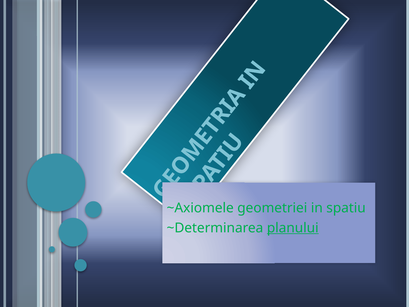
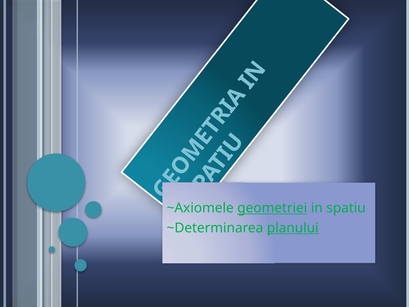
geometriei underline: none -> present
